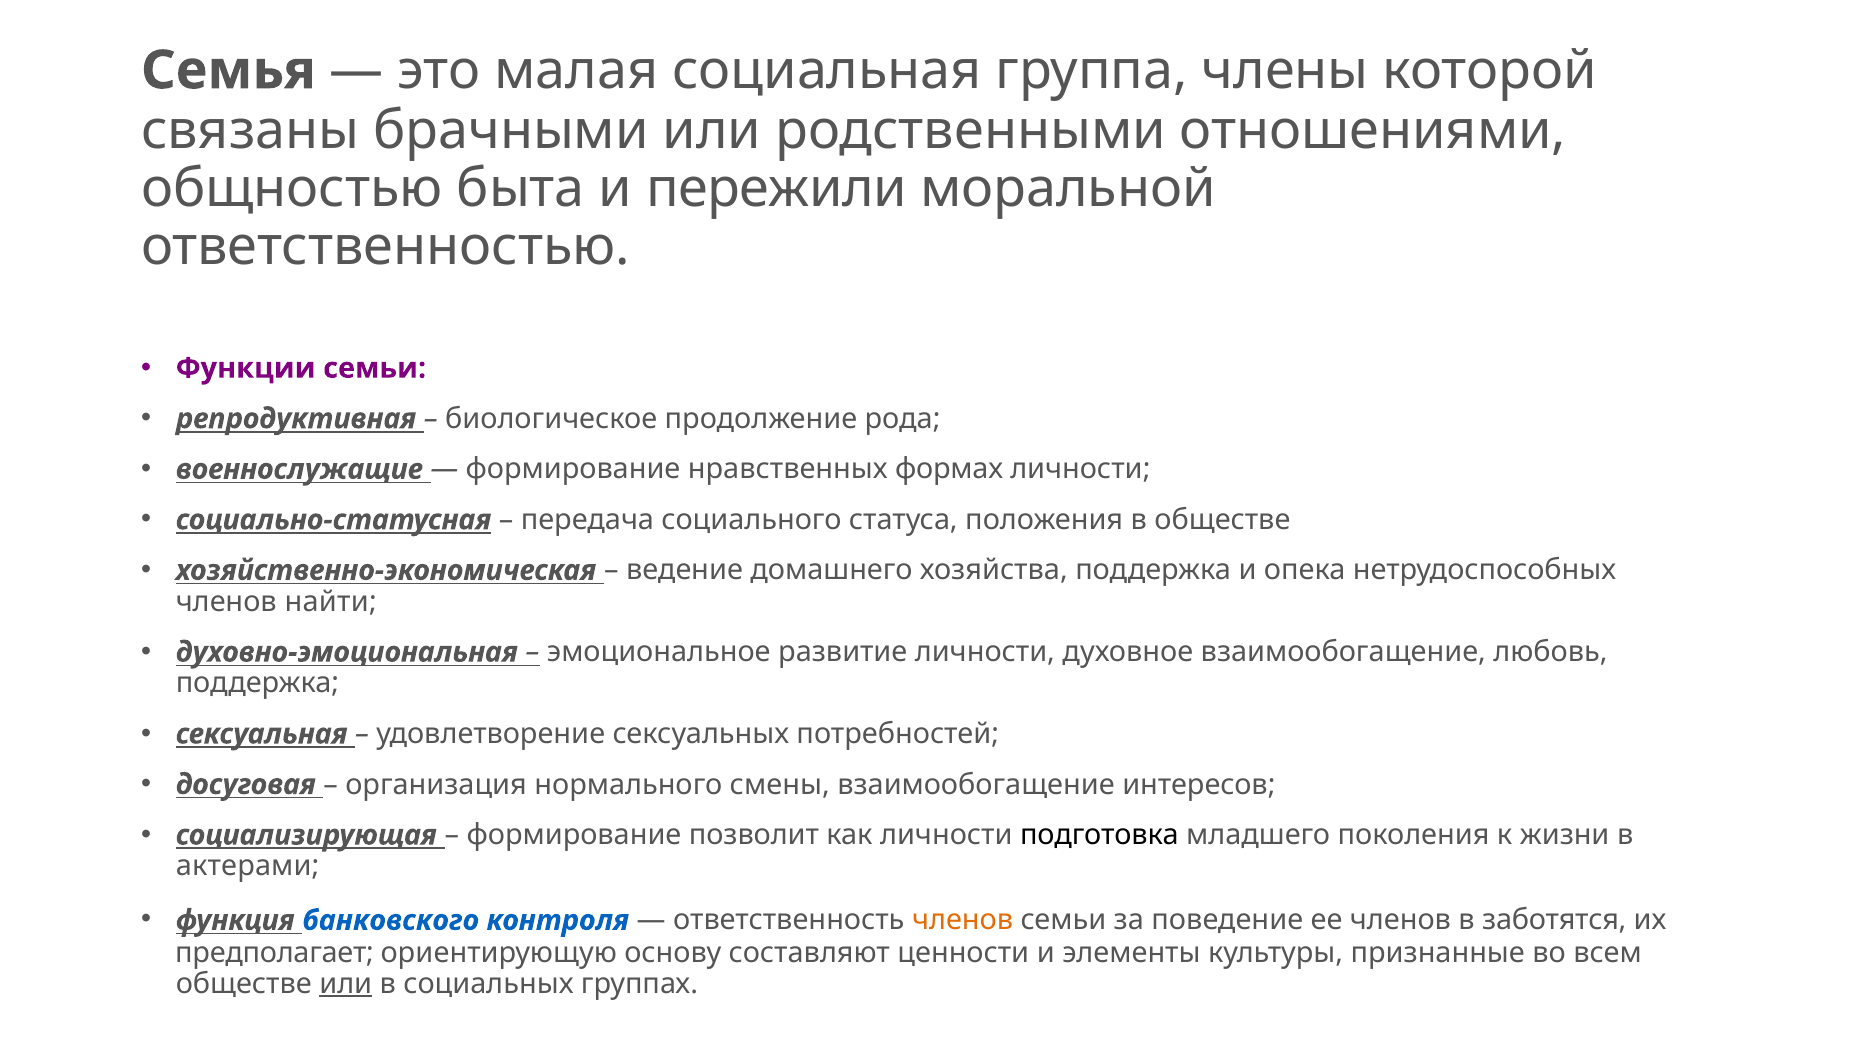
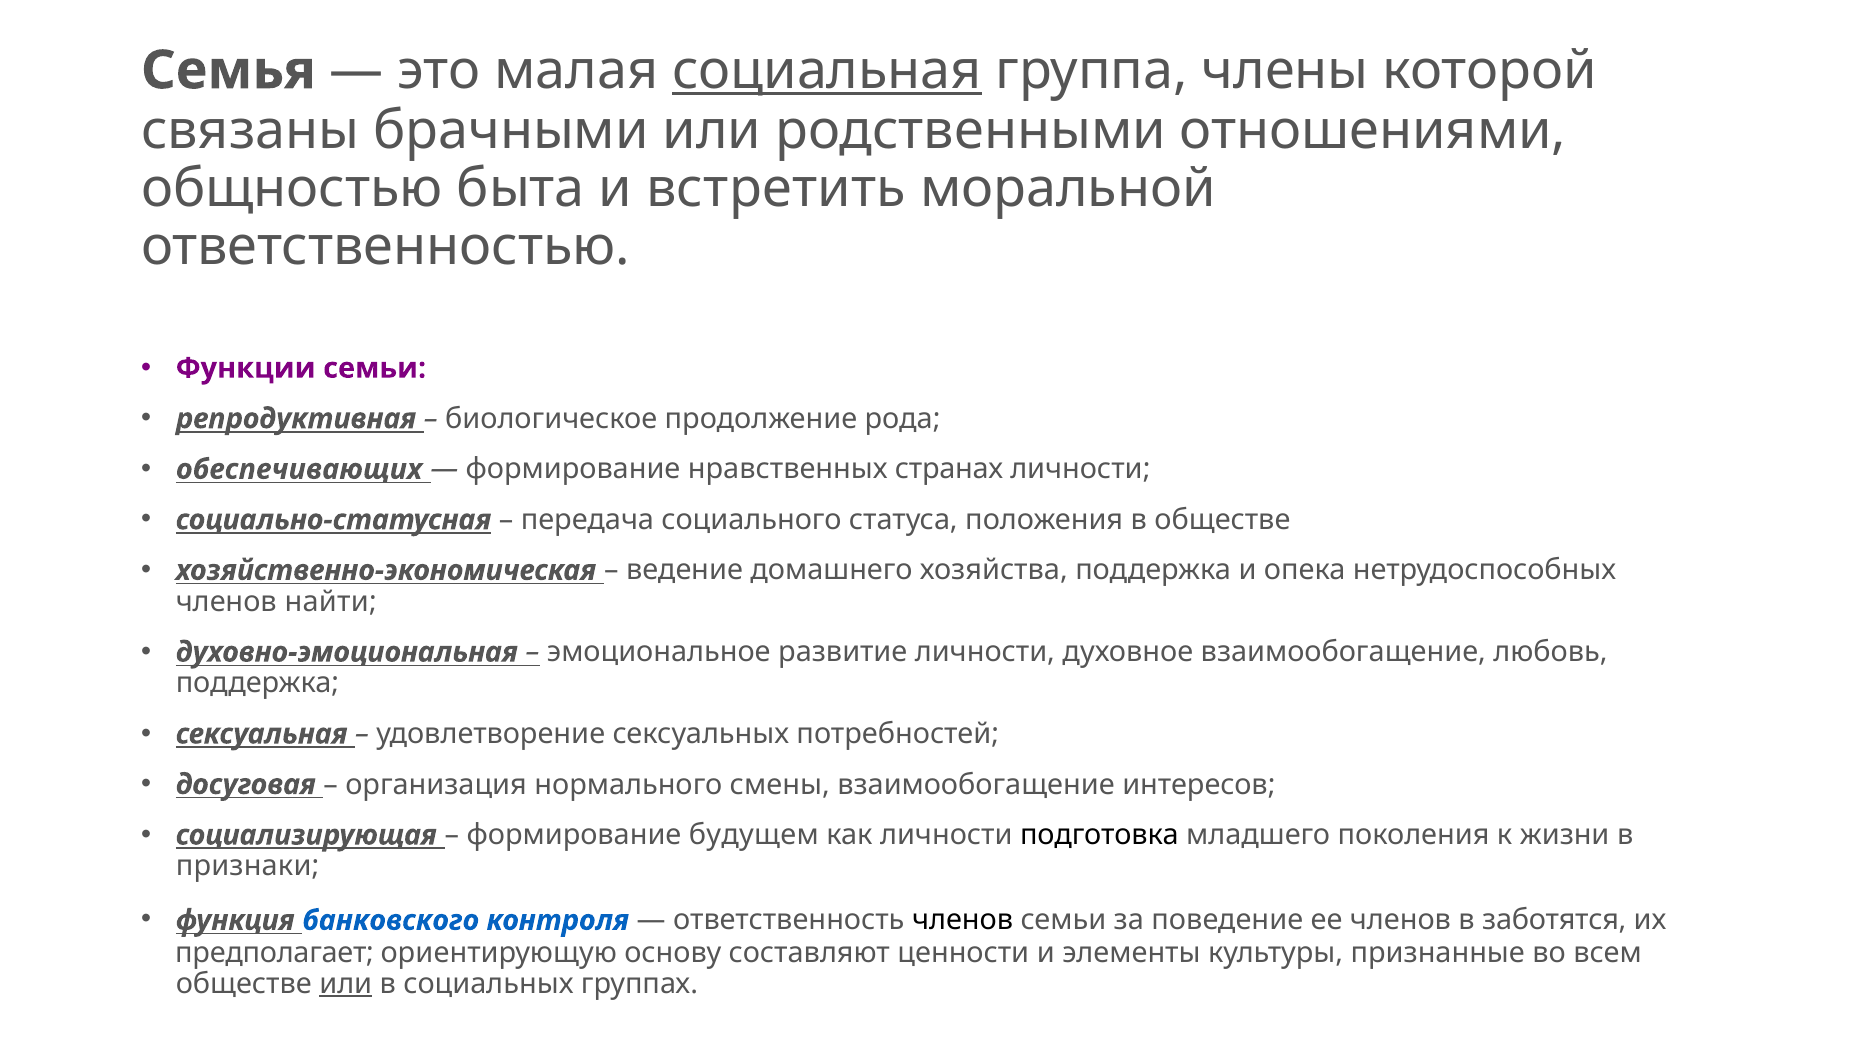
социальная underline: none -> present
пережили: пережили -> встретить
военнослужащие: военнослужащие -> обеспечивающих
формах: формах -> странах
позволит: позволит -> будущем
актерами: актерами -> признаки
членов at (963, 921) colour: orange -> black
